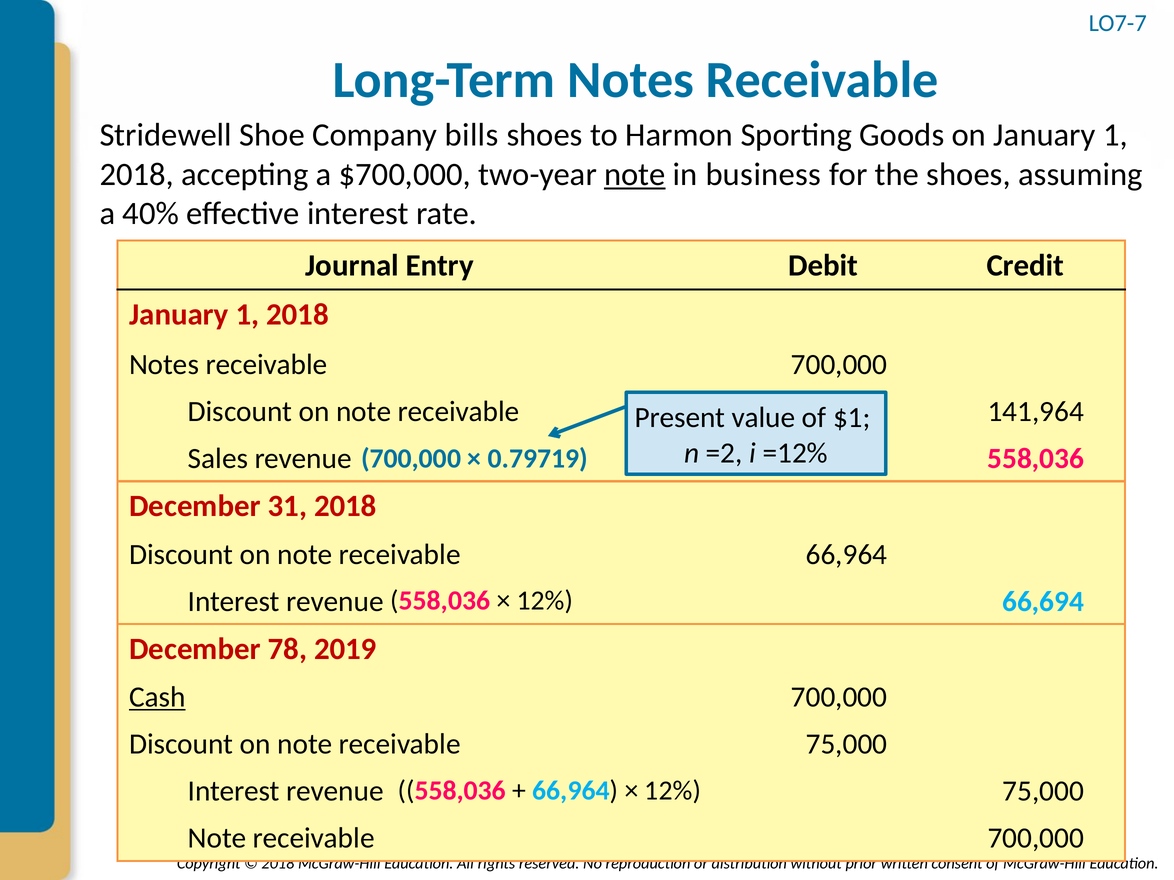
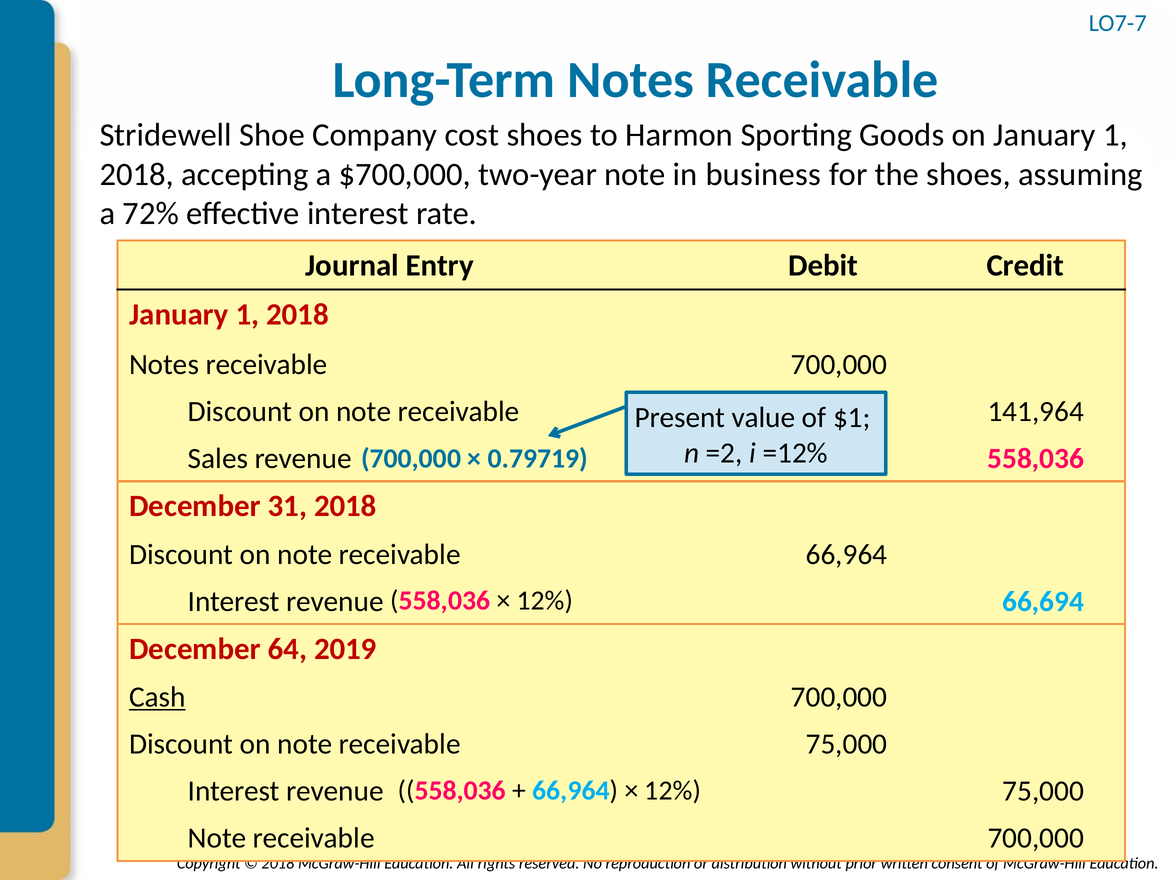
bills: bills -> cost
note at (635, 174) underline: present -> none
40%: 40% -> 72%
78: 78 -> 64
